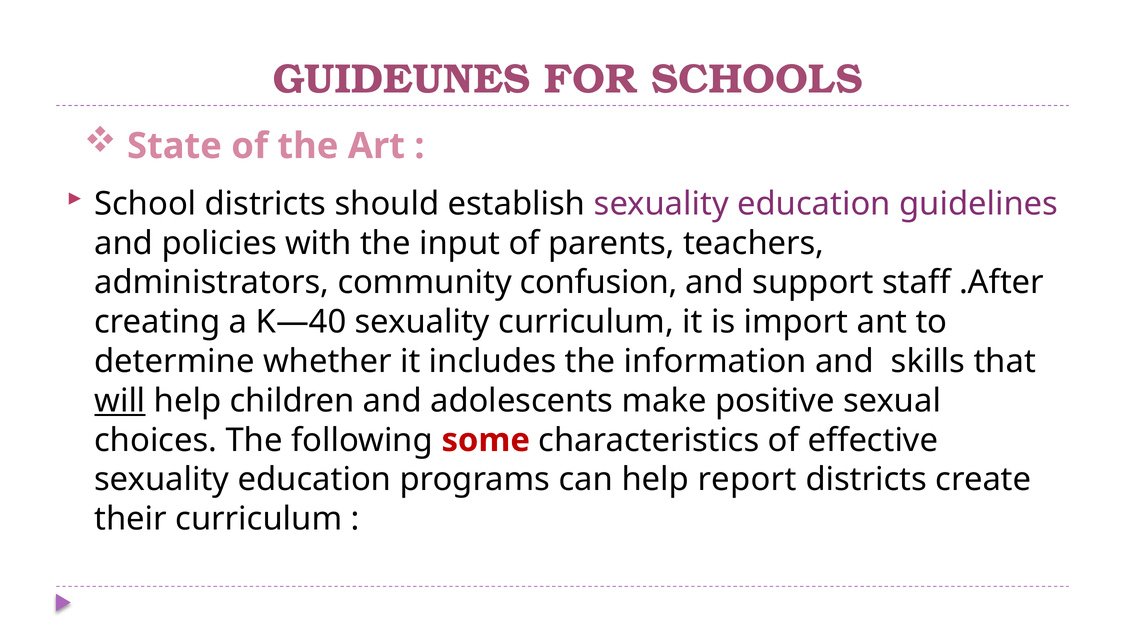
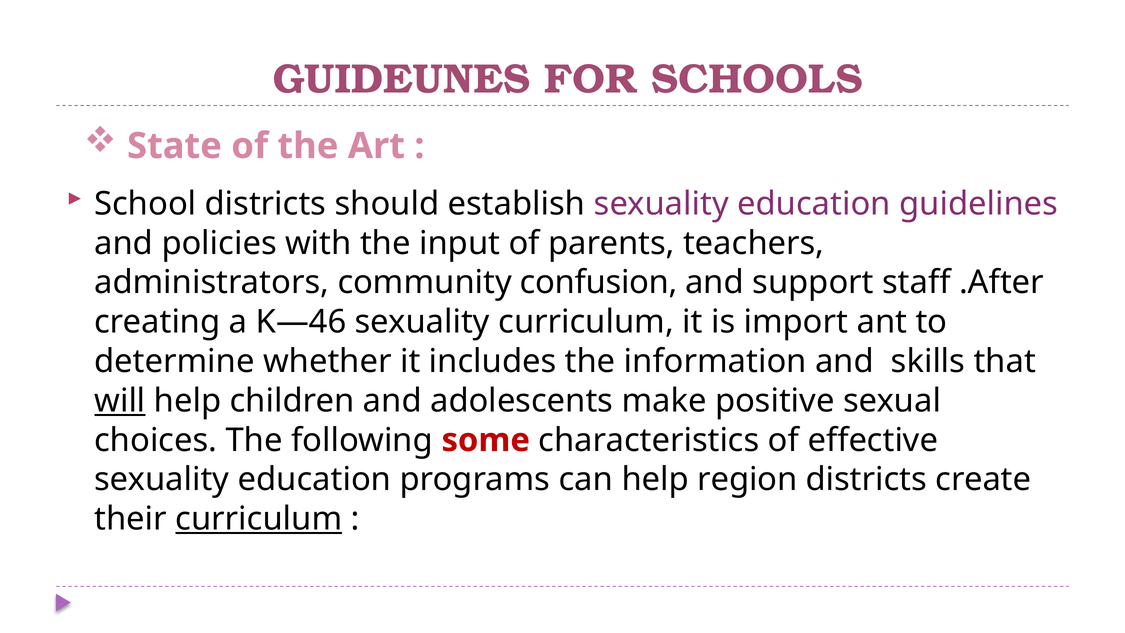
K—40: K—40 -> K—46
report: report -> region
curriculum at (259, 519) underline: none -> present
